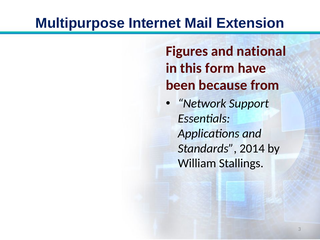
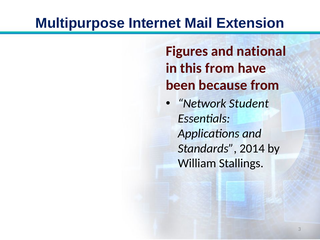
this form: form -> from
Support: Support -> Student
